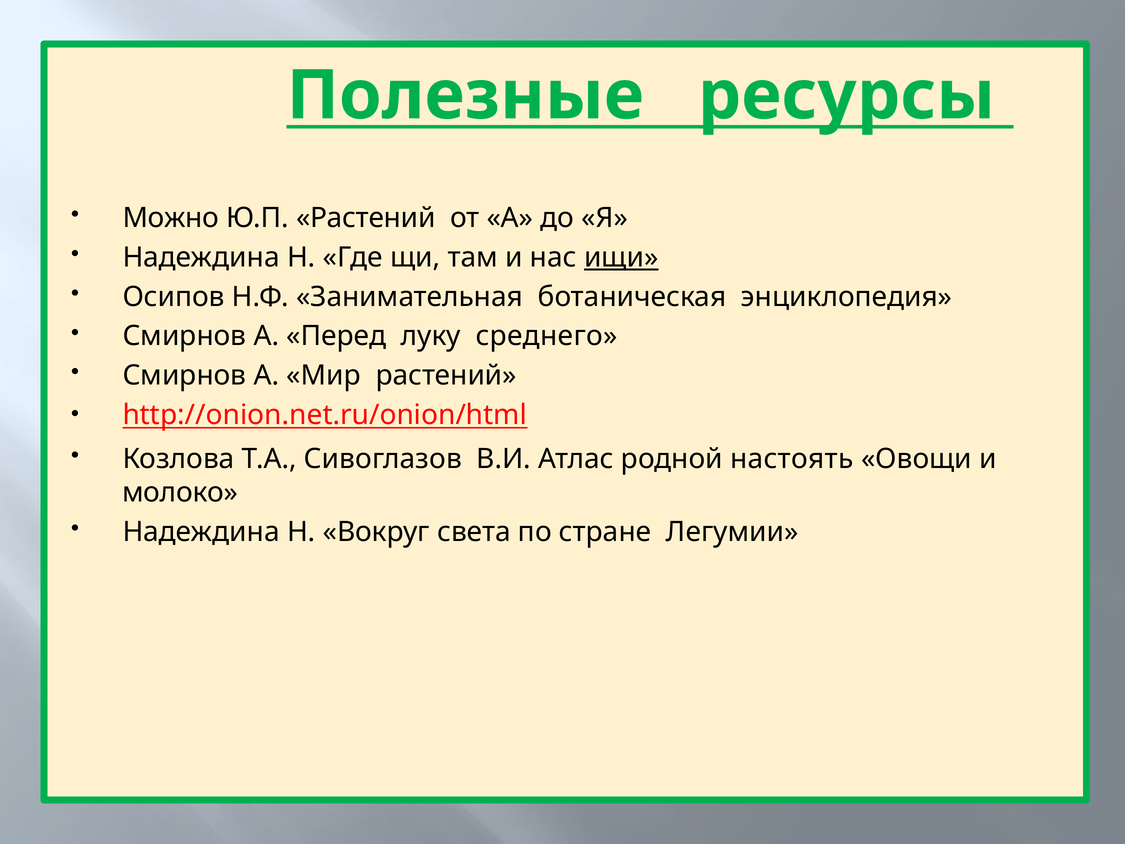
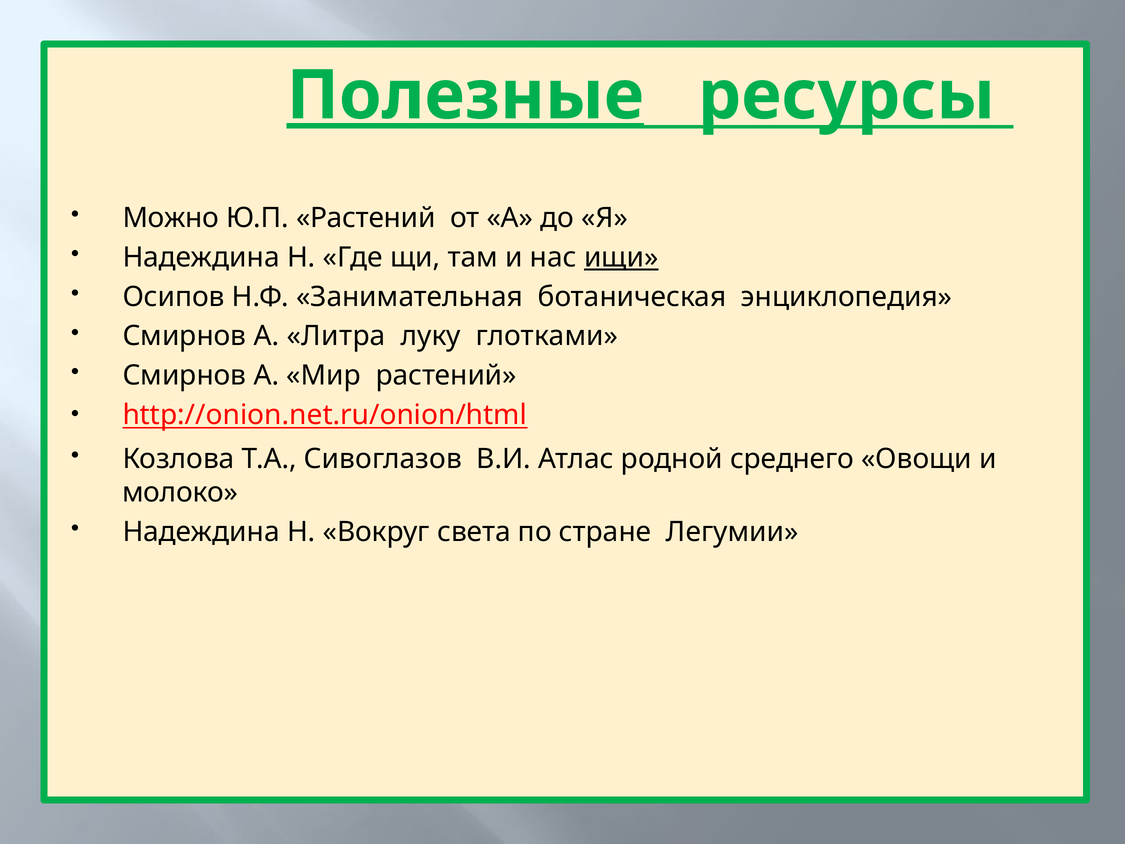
Полезные underline: none -> present
Перед: Перед -> Литра
среднего: среднего -> глотками
настоять: настоять -> среднего
